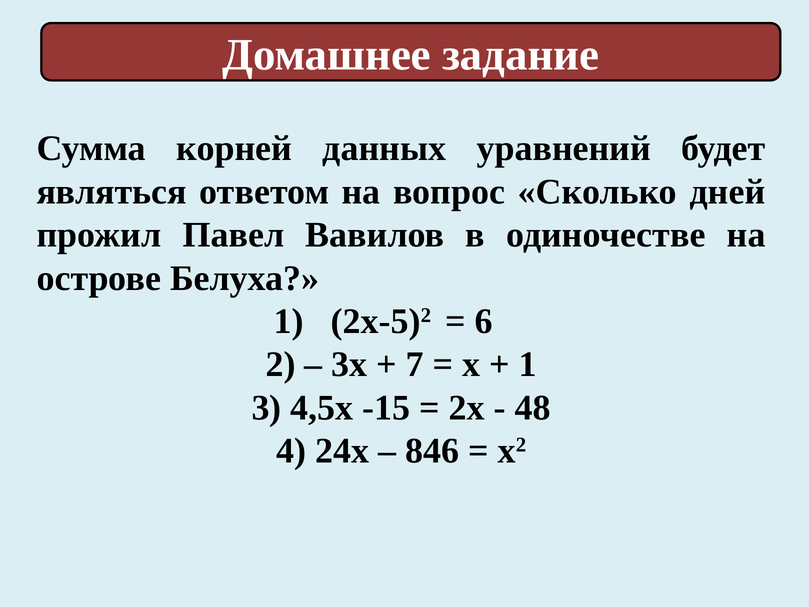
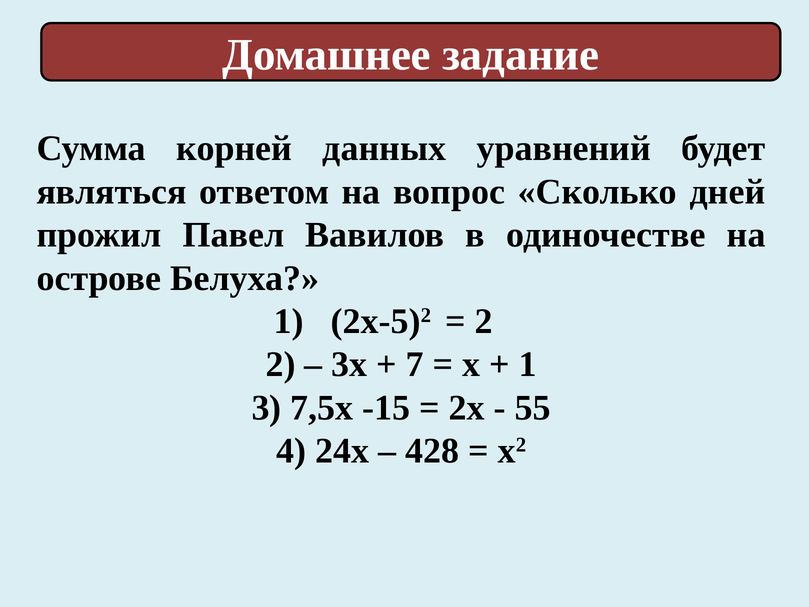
6 at (484, 321): 6 -> 2
4,5х: 4,5х -> 7,5х
48: 48 -> 55
846: 846 -> 428
